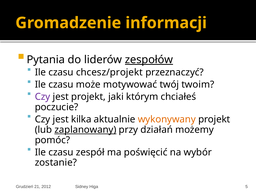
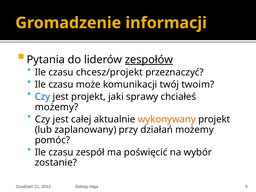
motywować: motywować -> komunikacji
Czy at (43, 97) colour: purple -> blue
którym: którym -> sprawy
poczucie at (57, 107): poczucie -> możemy
kilka: kilka -> całej
zaplanowany underline: present -> none
